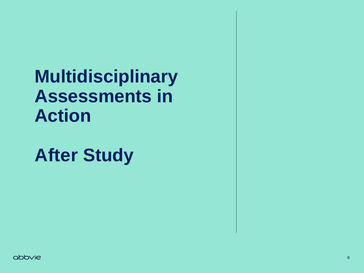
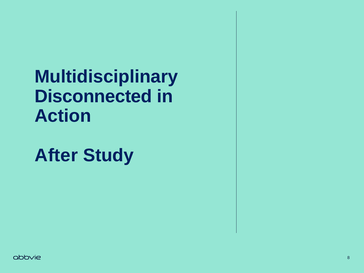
Assessments: Assessments -> Disconnected
